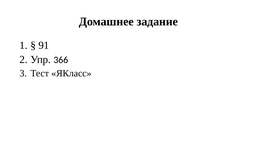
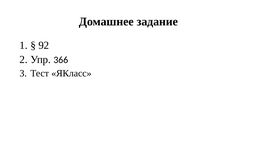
91: 91 -> 92
